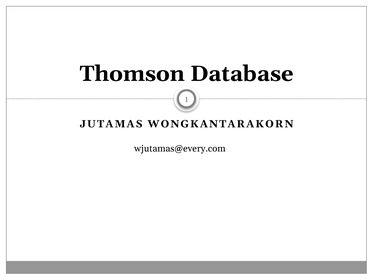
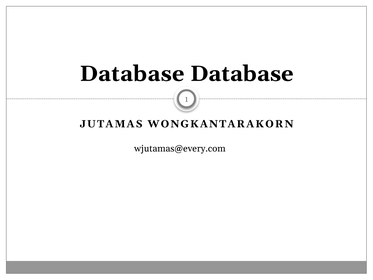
Thomson at (132, 74): Thomson -> Database
